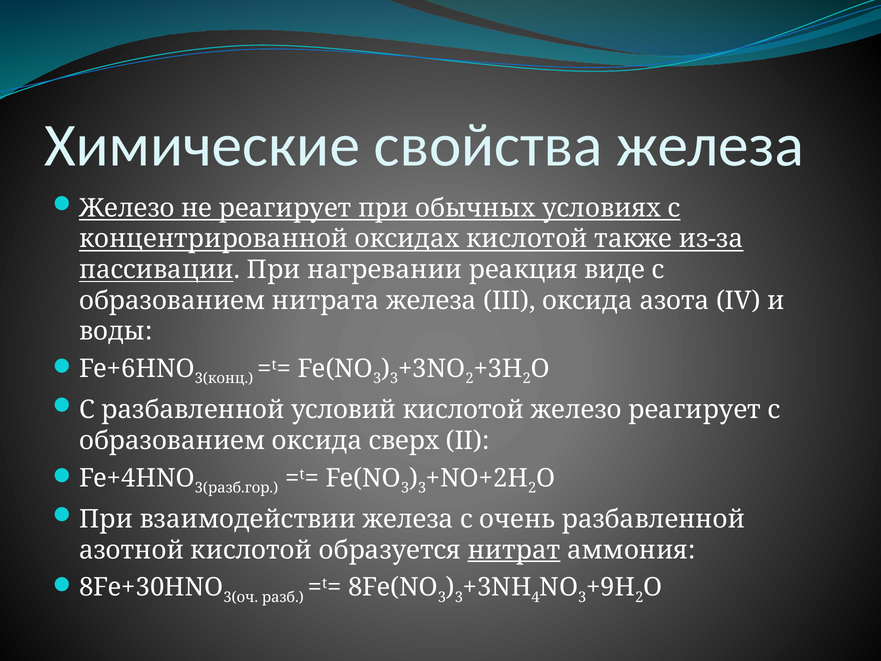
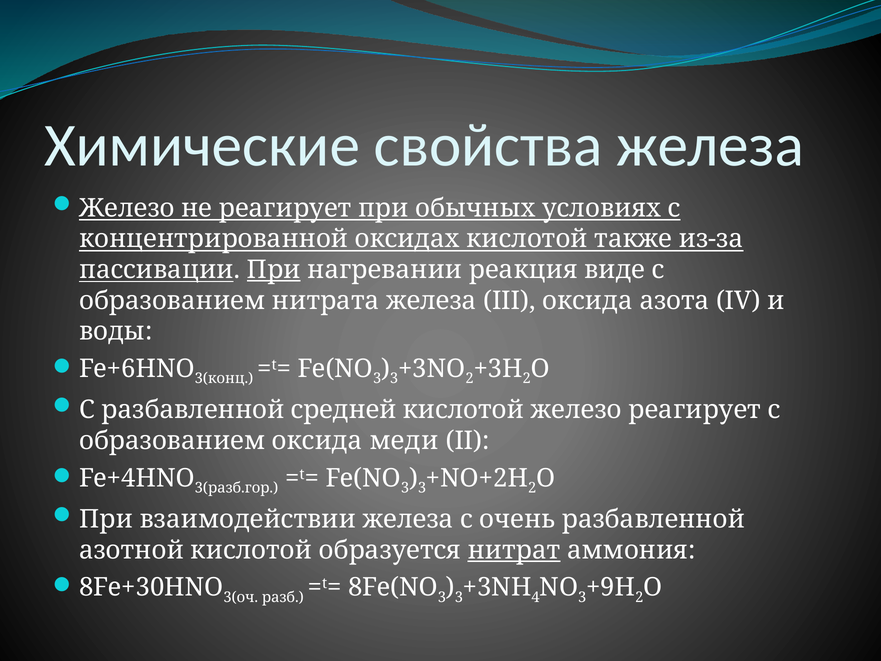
При at (274, 270) underline: none -> present
условий: условий -> средней
сверх: сверх -> меди
